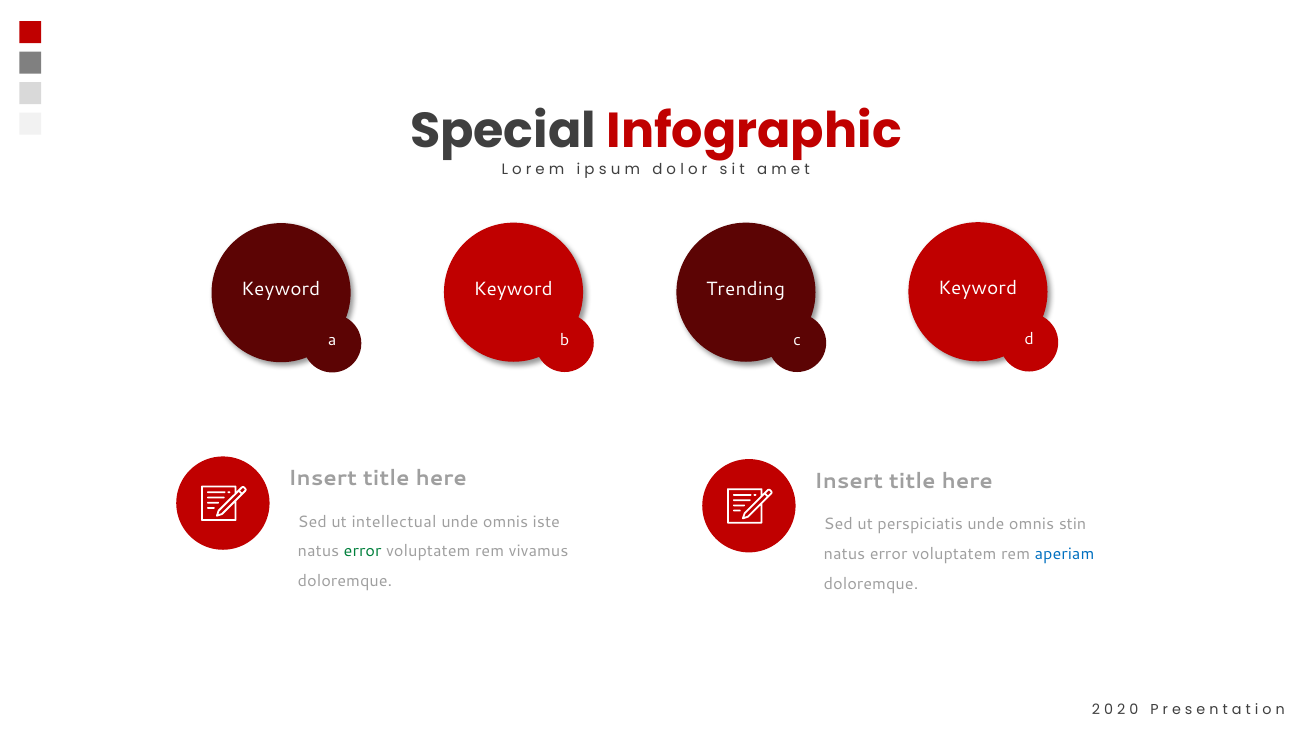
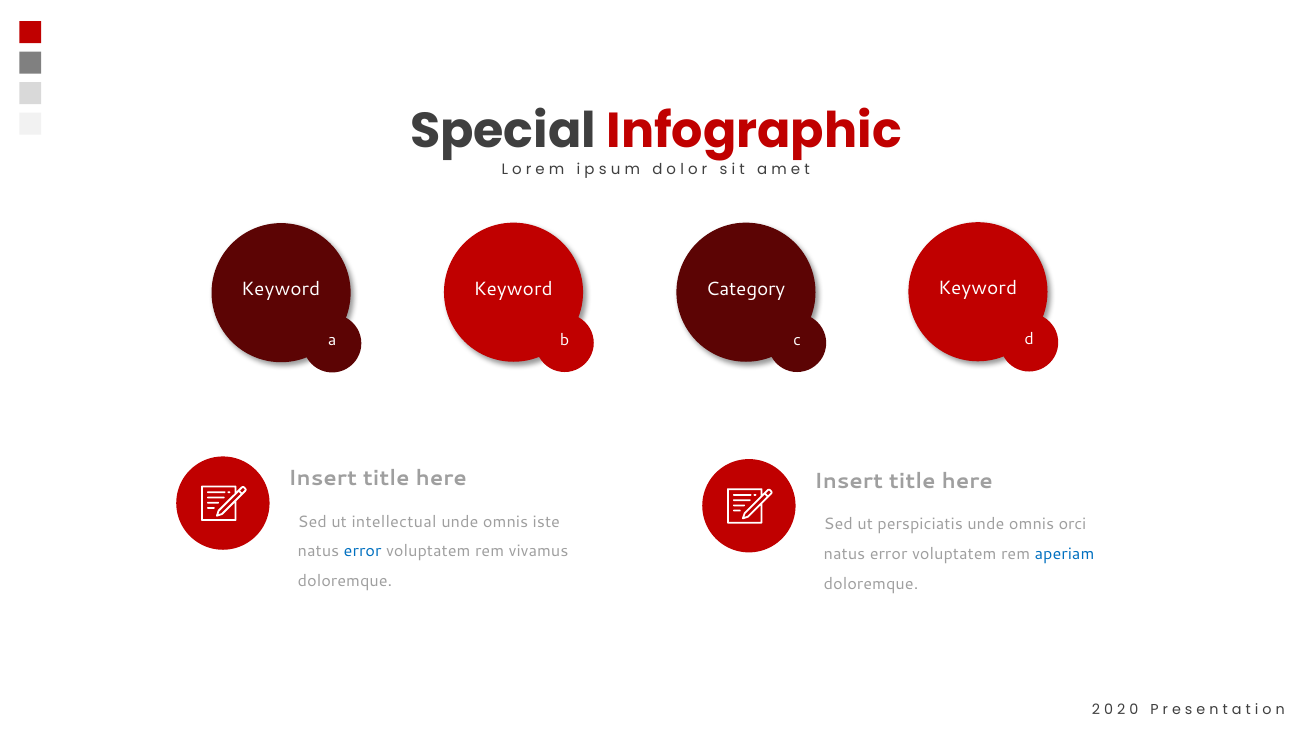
Trending: Trending -> Category
stin: stin -> orci
error at (363, 551) colour: green -> blue
